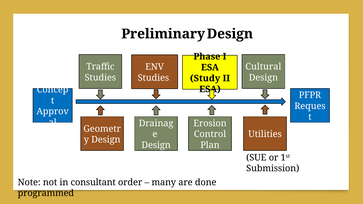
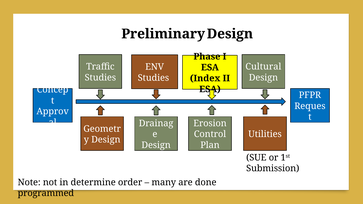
Study: Study -> Index
consultant: consultant -> determine
